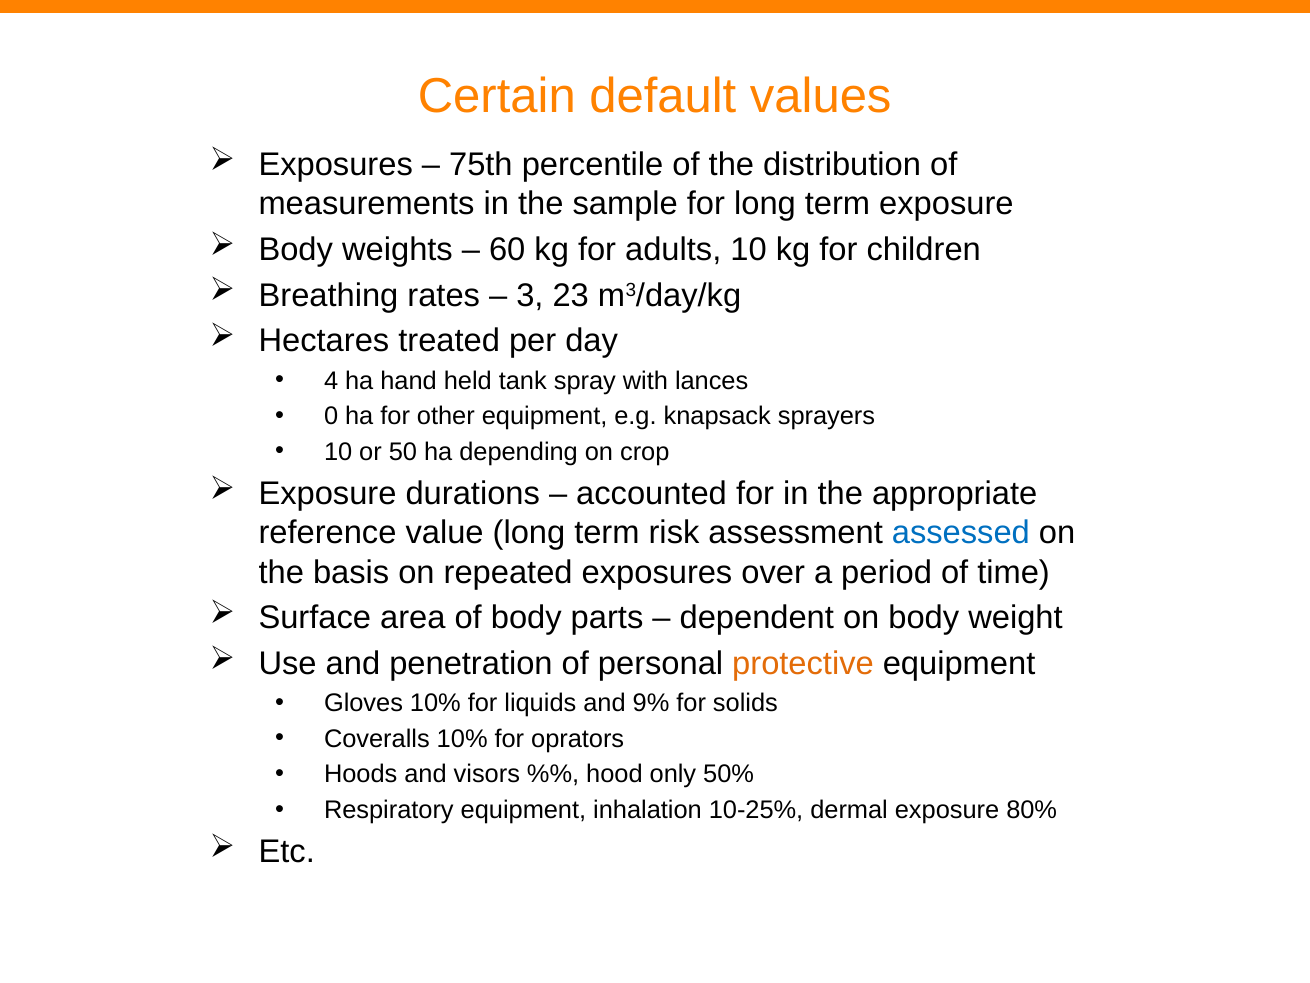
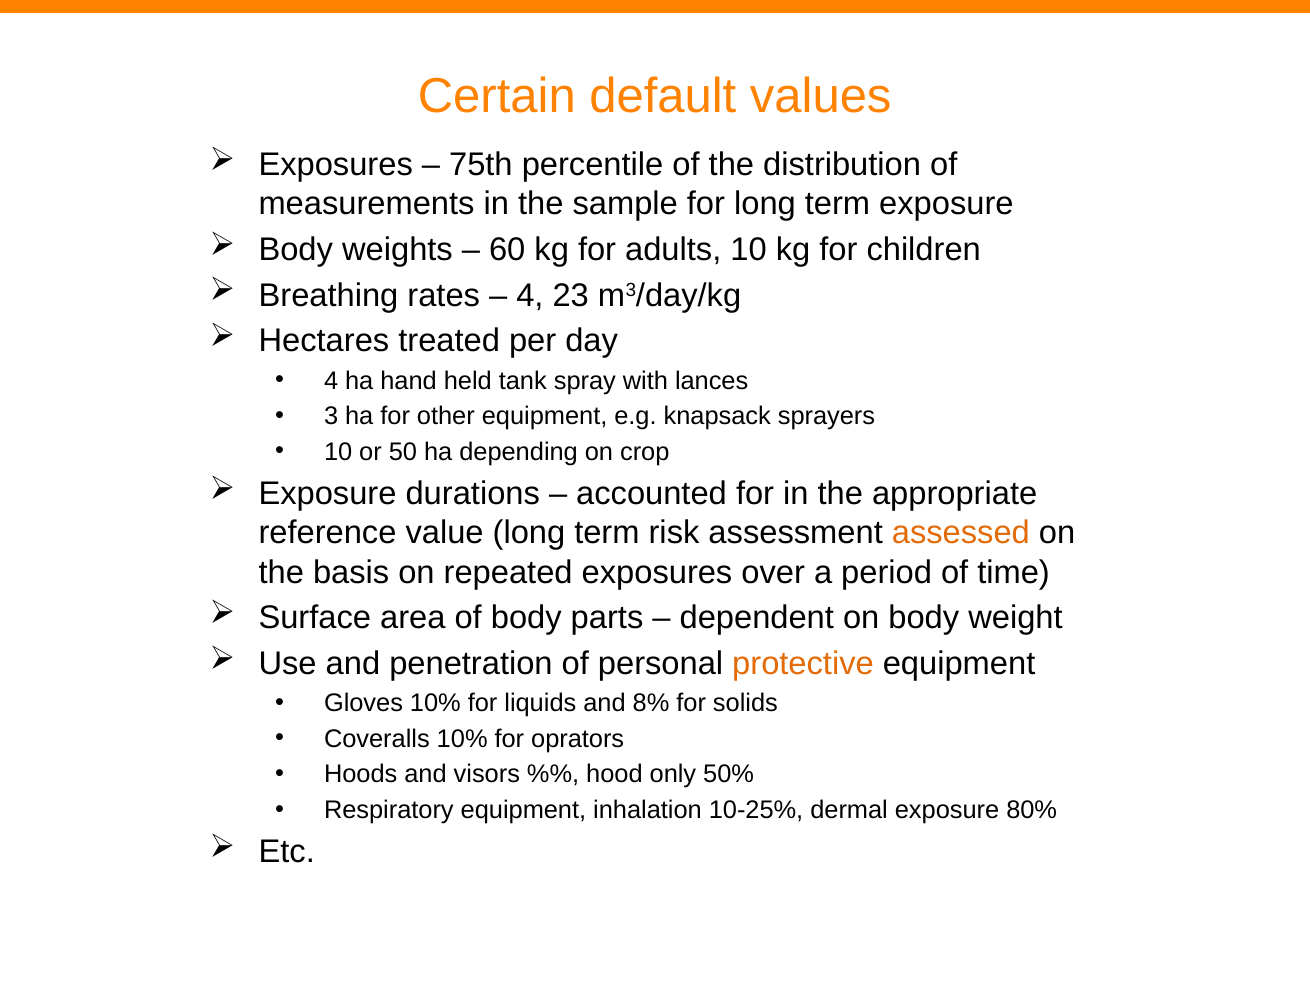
3 at (530, 295): 3 -> 4
0: 0 -> 3
assessed colour: blue -> orange
9%: 9% -> 8%
